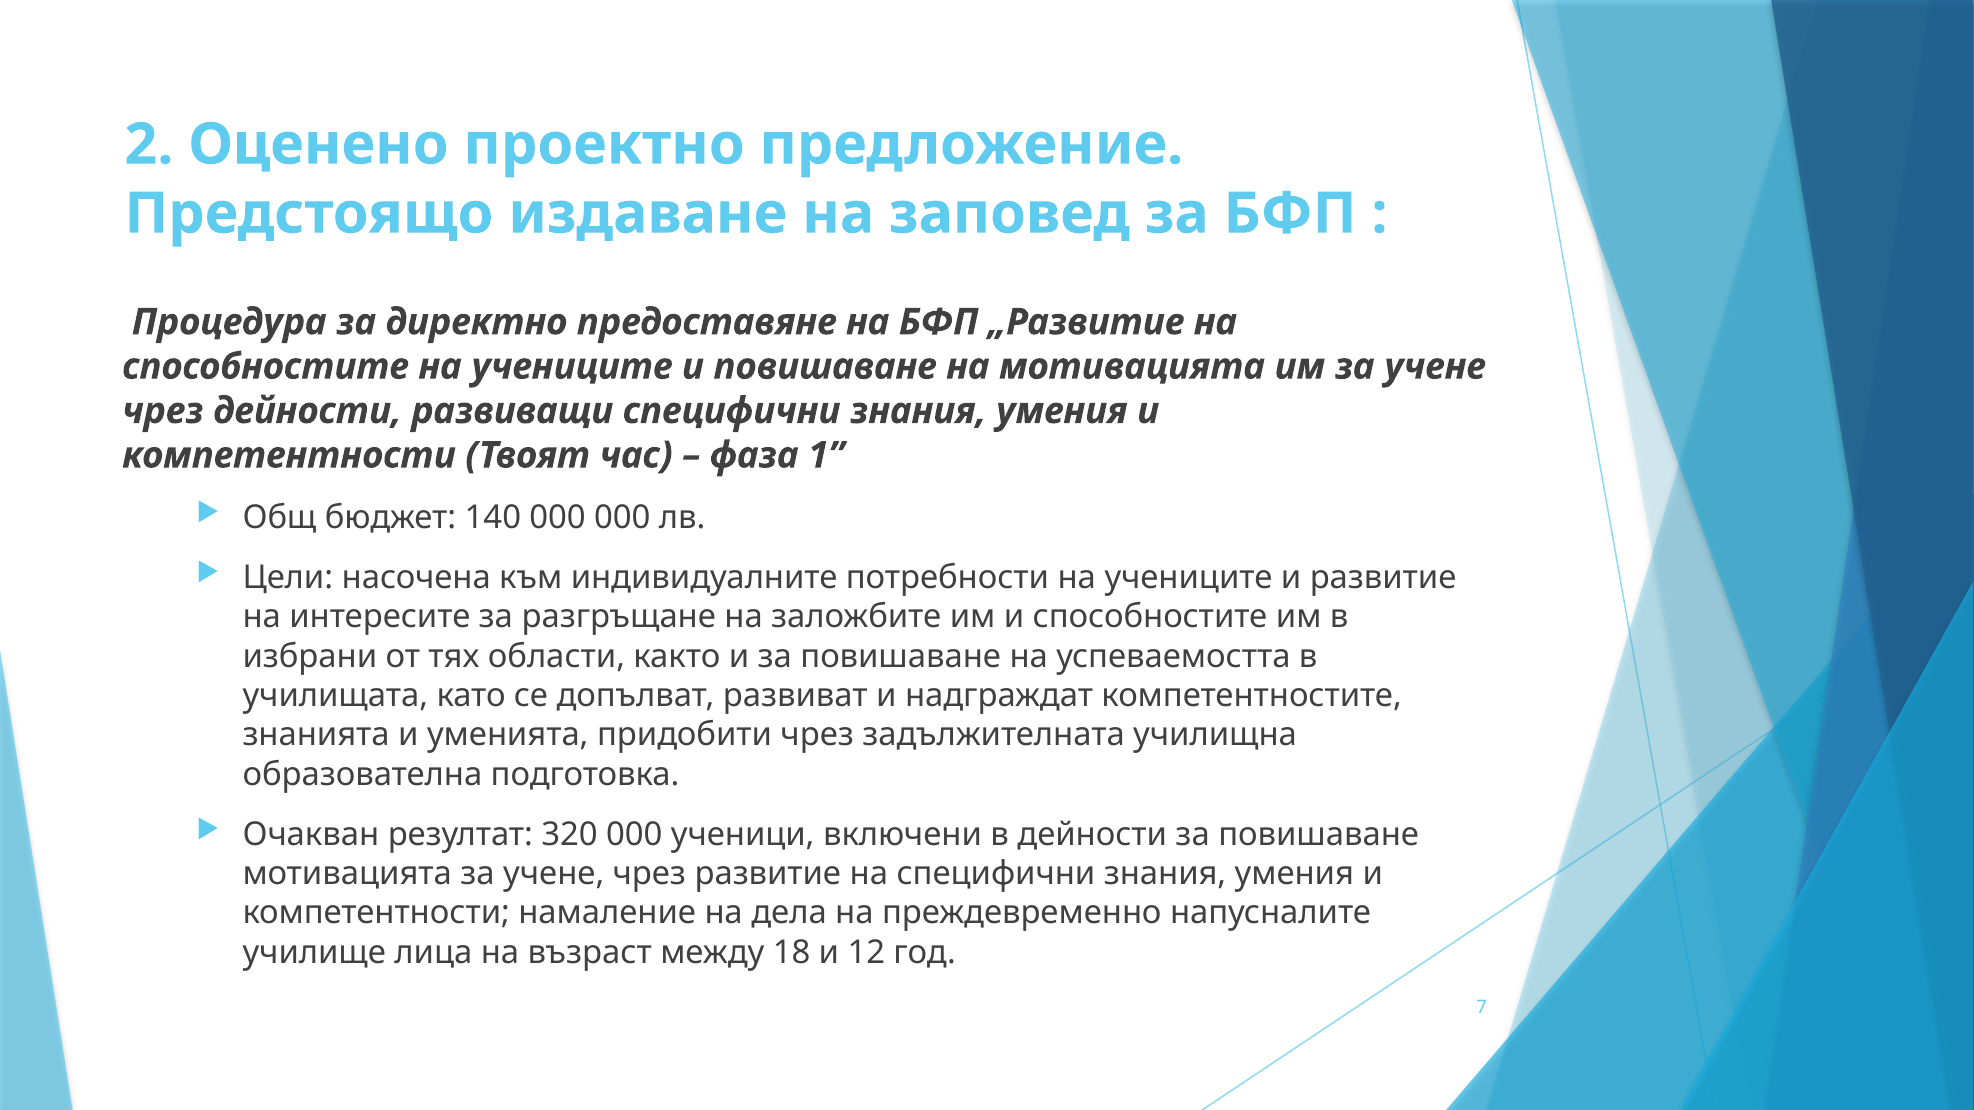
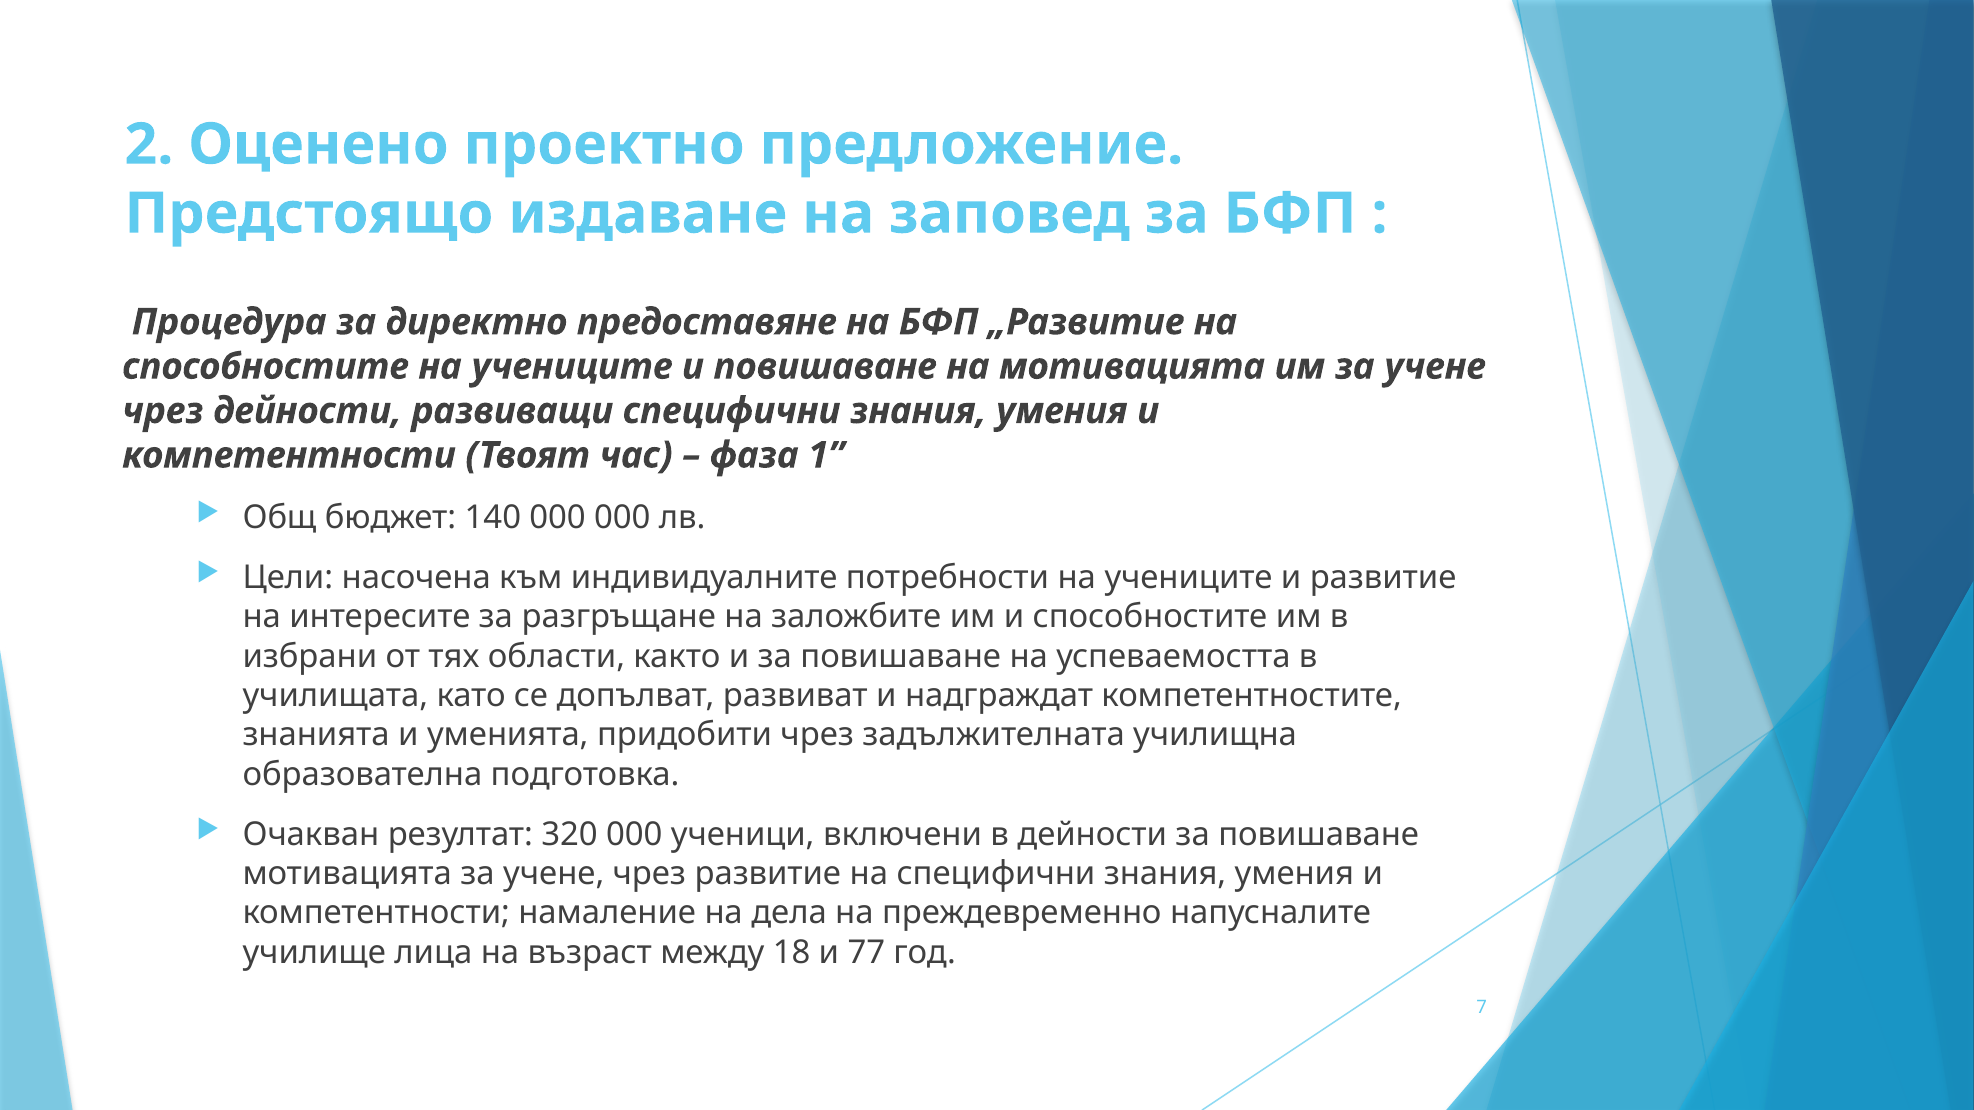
12: 12 -> 77
